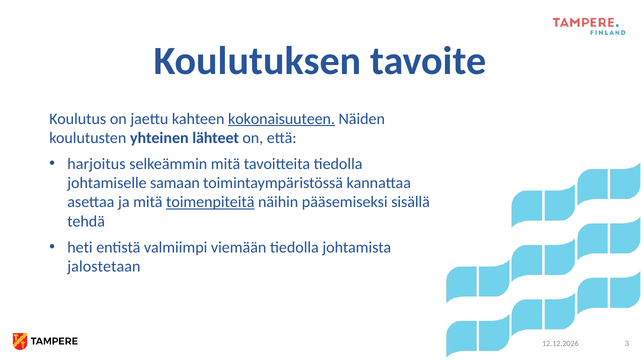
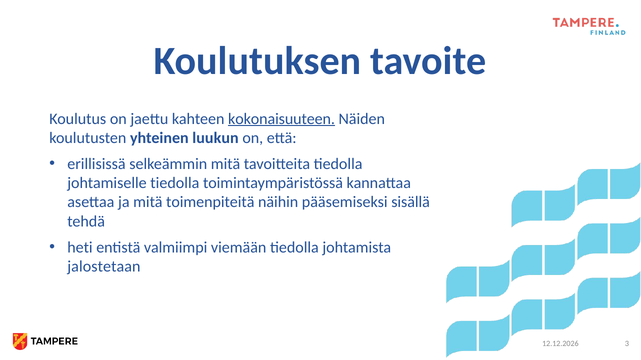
lähteet: lähteet -> luukun
harjoitus: harjoitus -> erillisissä
johtamiselle samaan: samaan -> tiedolla
toimenpiteitä underline: present -> none
